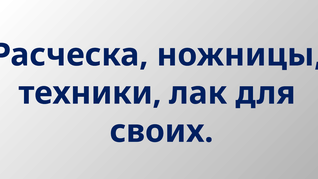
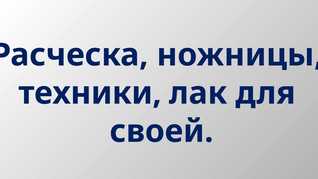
своих: своих -> своей
